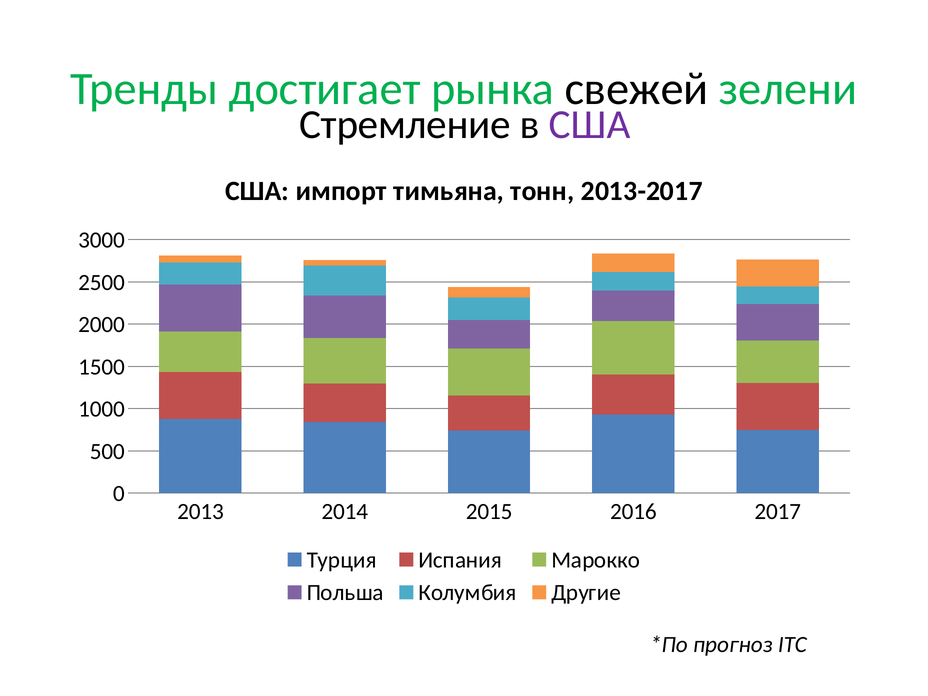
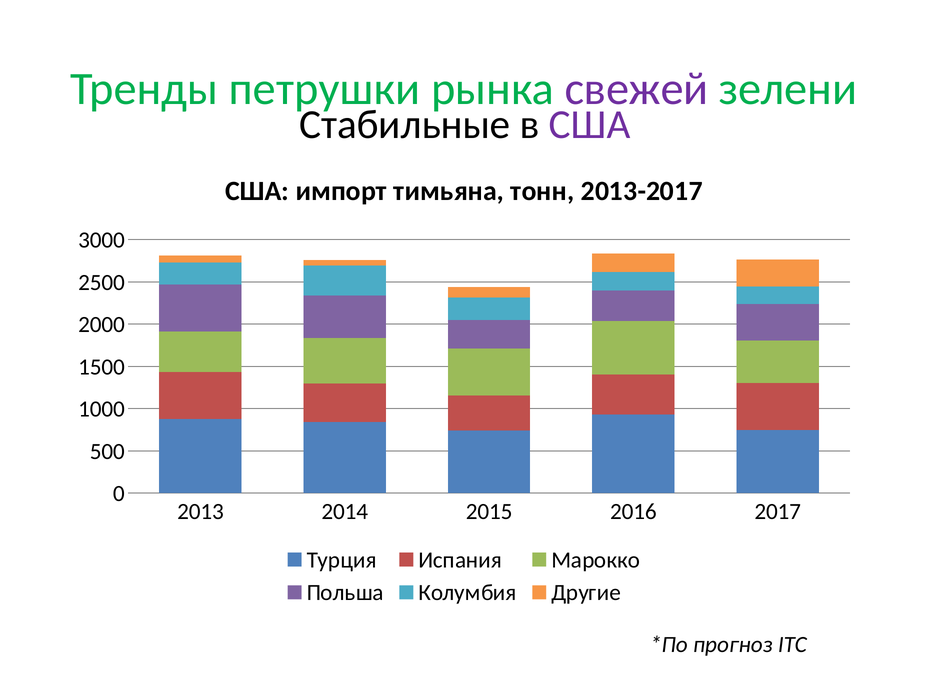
достигает: достигает -> петрушки
свежей colour: black -> purple
Стремление: Стремление -> Стабильные
